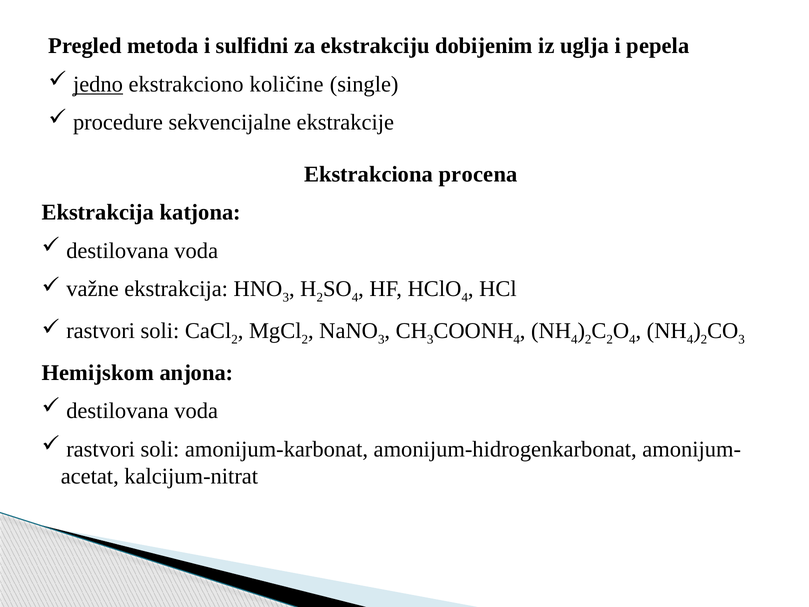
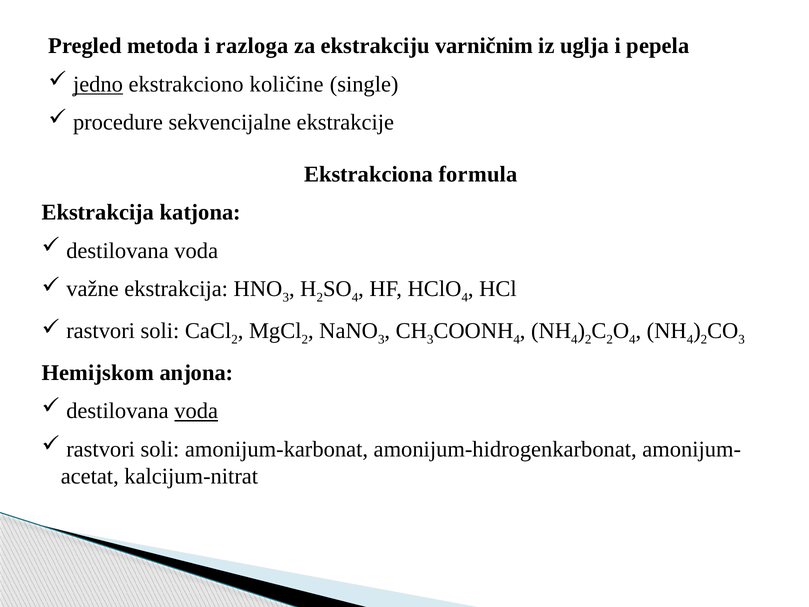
sulfidni: sulfidni -> razloga
dobijenim: dobijenim -> varničnim
procena: procena -> formula
voda at (196, 411) underline: none -> present
